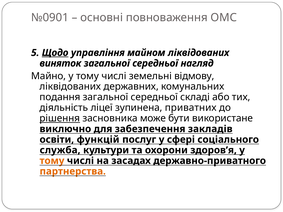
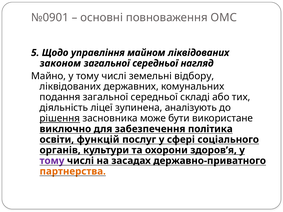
Щодо underline: present -> none
виняток: виняток -> законом
відмову: відмову -> відбору
приватних: приватних -> аналізують
закладів: закладів -> політика
служба: служба -> органів
тому at (52, 161) colour: orange -> purple
